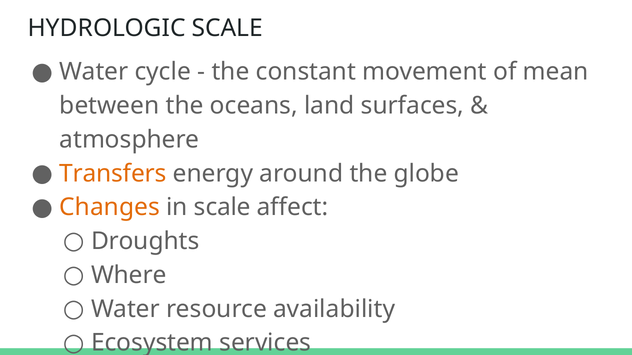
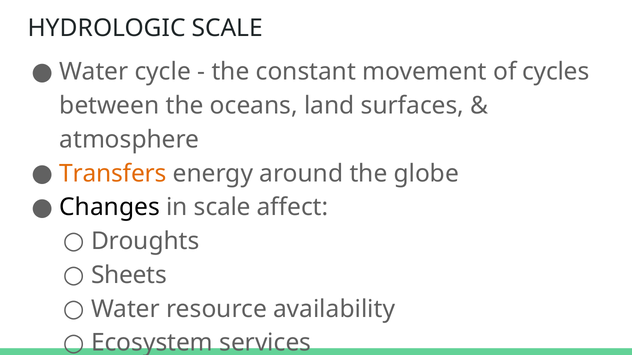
mean: mean -> cycles
Changes colour: orange -> black
Where: Where -> Sheets
